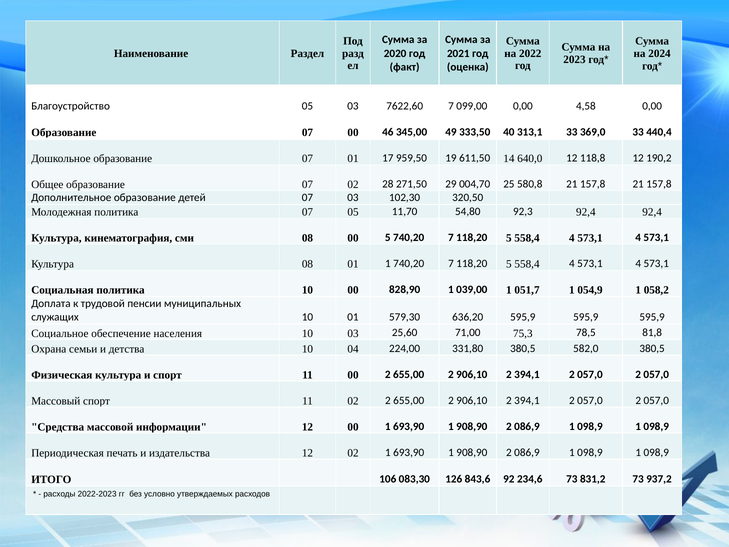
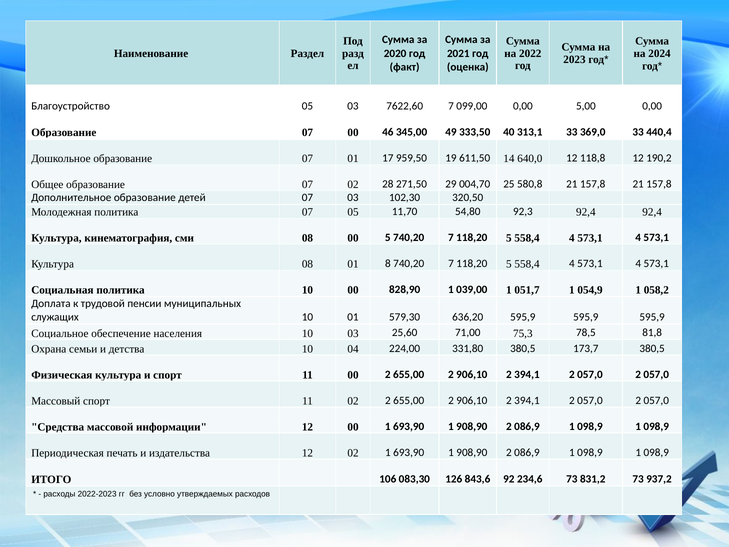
4,58: 4,58 -> 5,00
01 1: 1 -> 8
582,0: 582,0 -> 173,7
